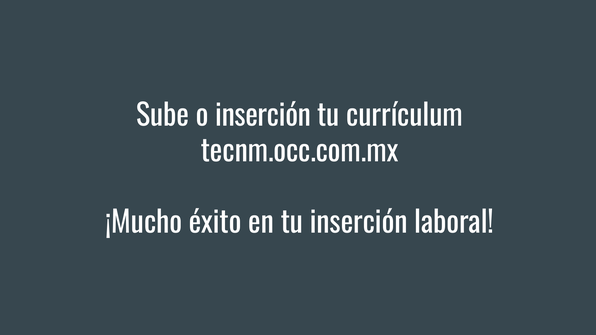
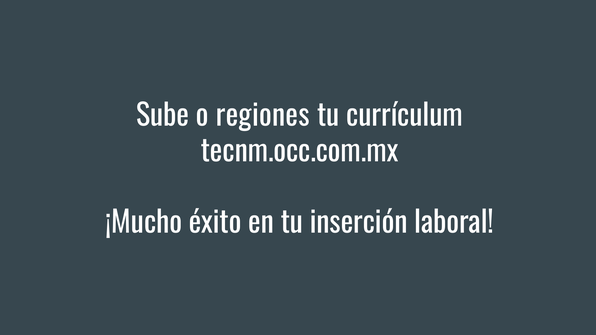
o inserción: inserción -> regiones
